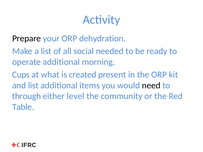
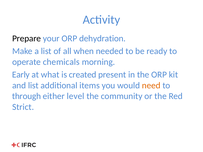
social: social -> when
operate additional: additional -> chemicals
Cups: Cups -> Early
need colour: black -> orange
Table: Table -> Strict
